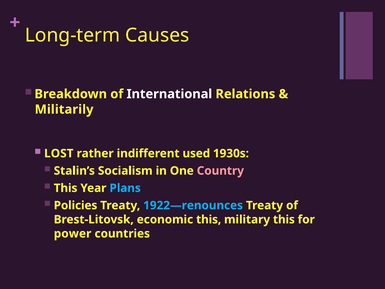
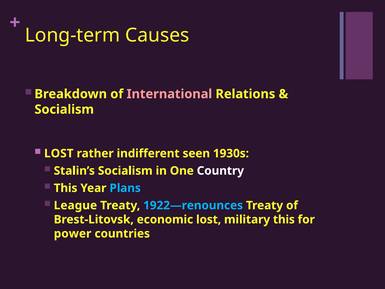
International colour: white -> pink
Militarily at (64, 109): Militarily -> Socialism
used: used -> seen
Country colour: pink -> white
Policies: Policies -> League
economic this: this -> lost
